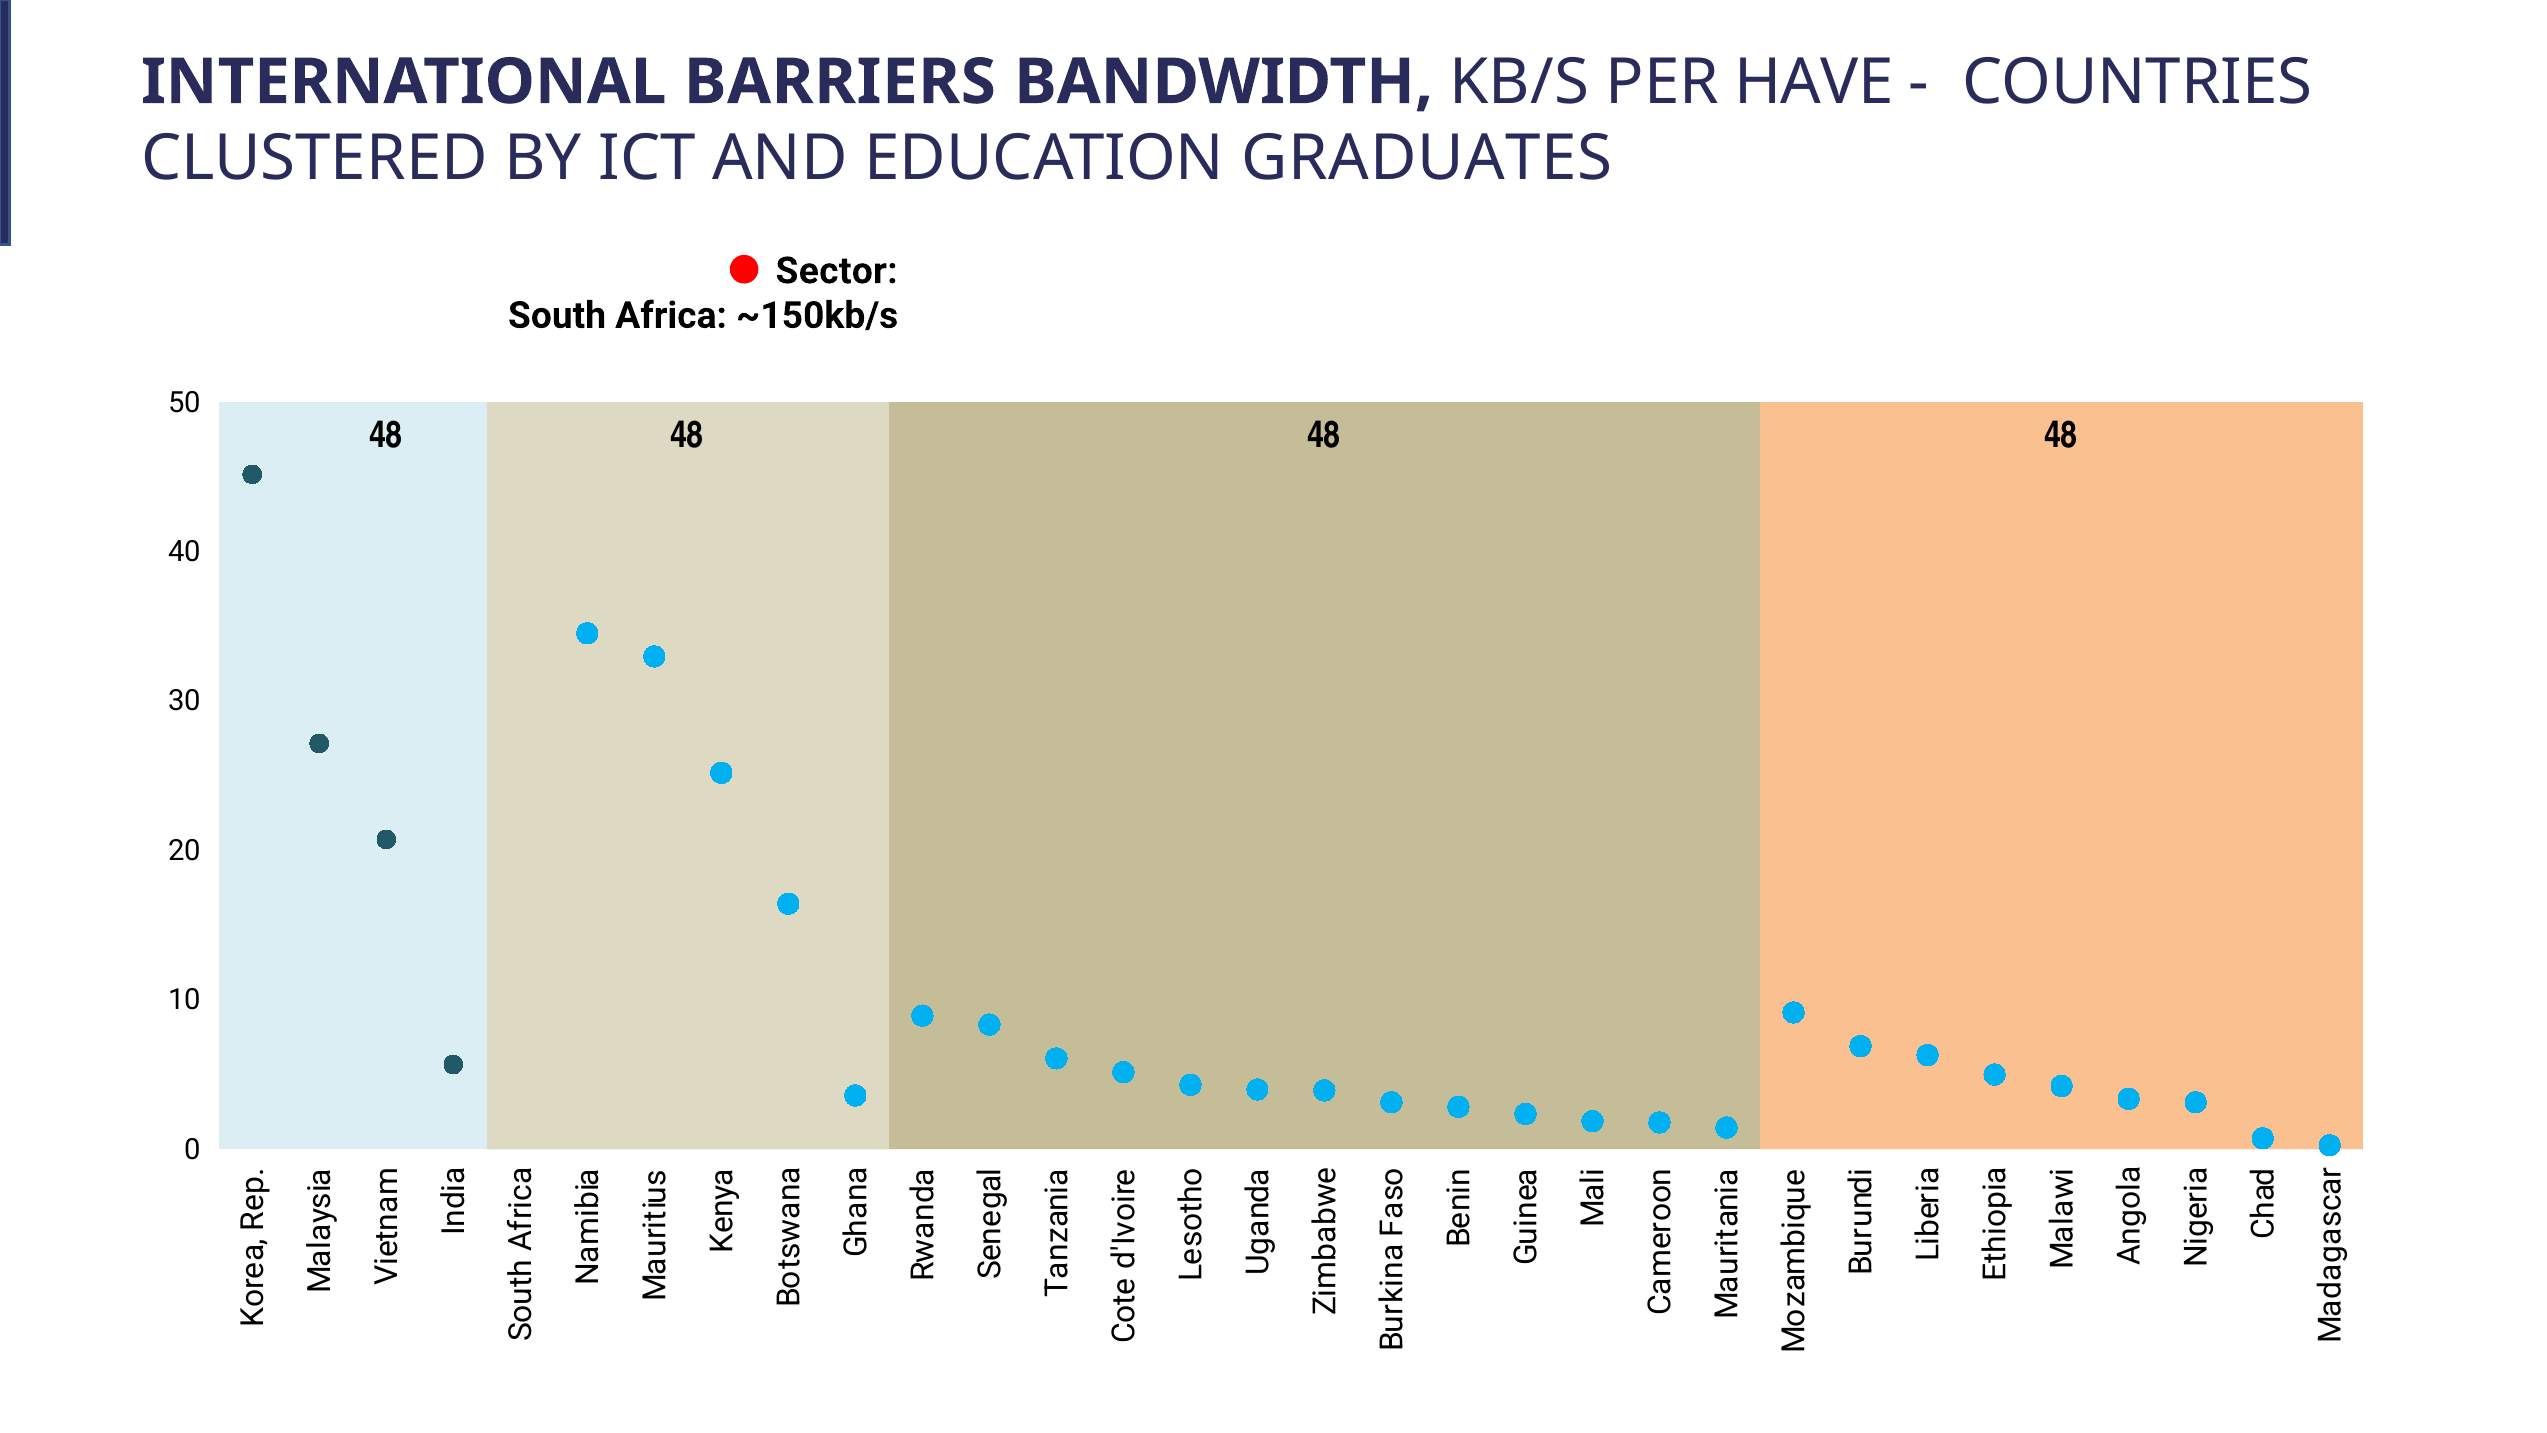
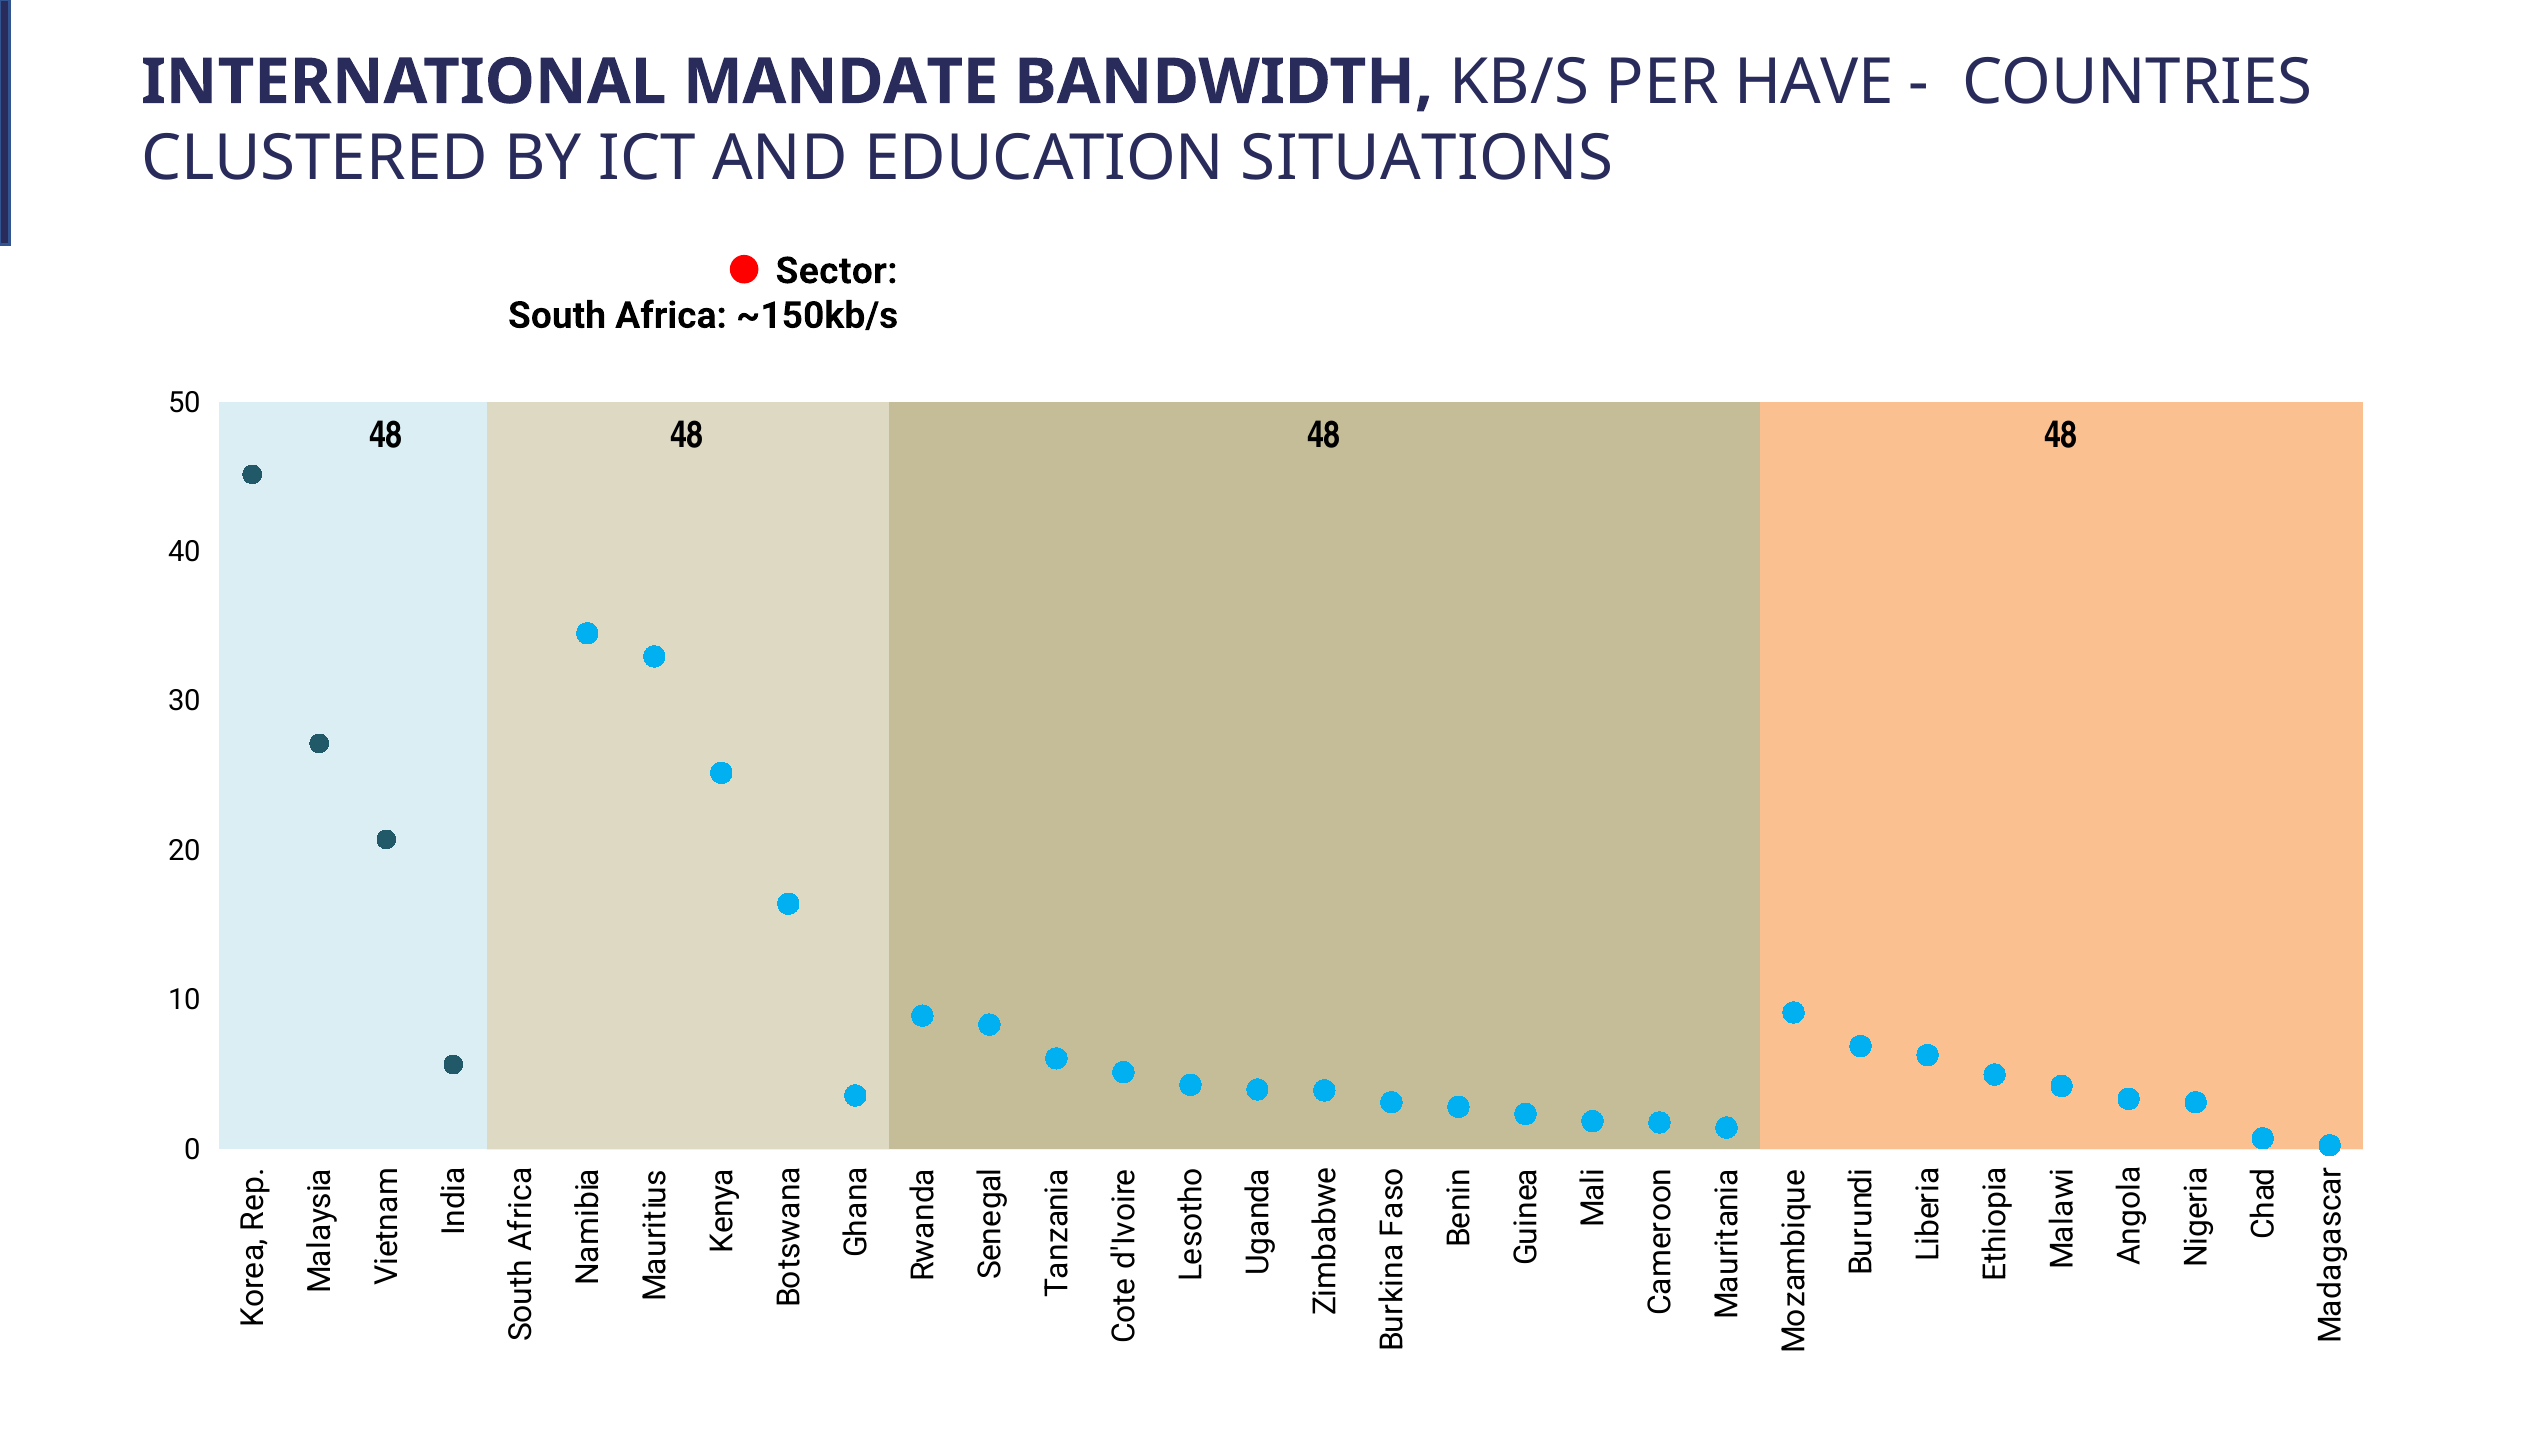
BARRIERS: BARRIERS -> MANDATE
GRADUATES: GRADUATES -> SITUATIONS
